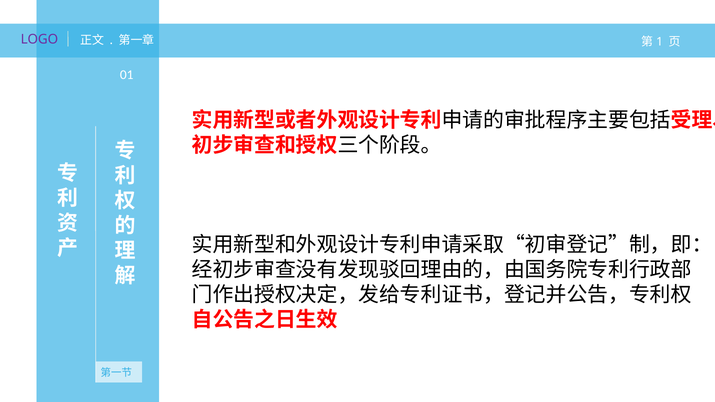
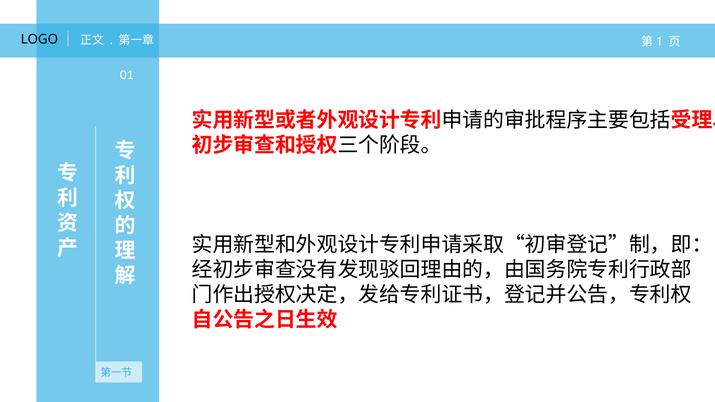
LOGO colour: purple -> black
